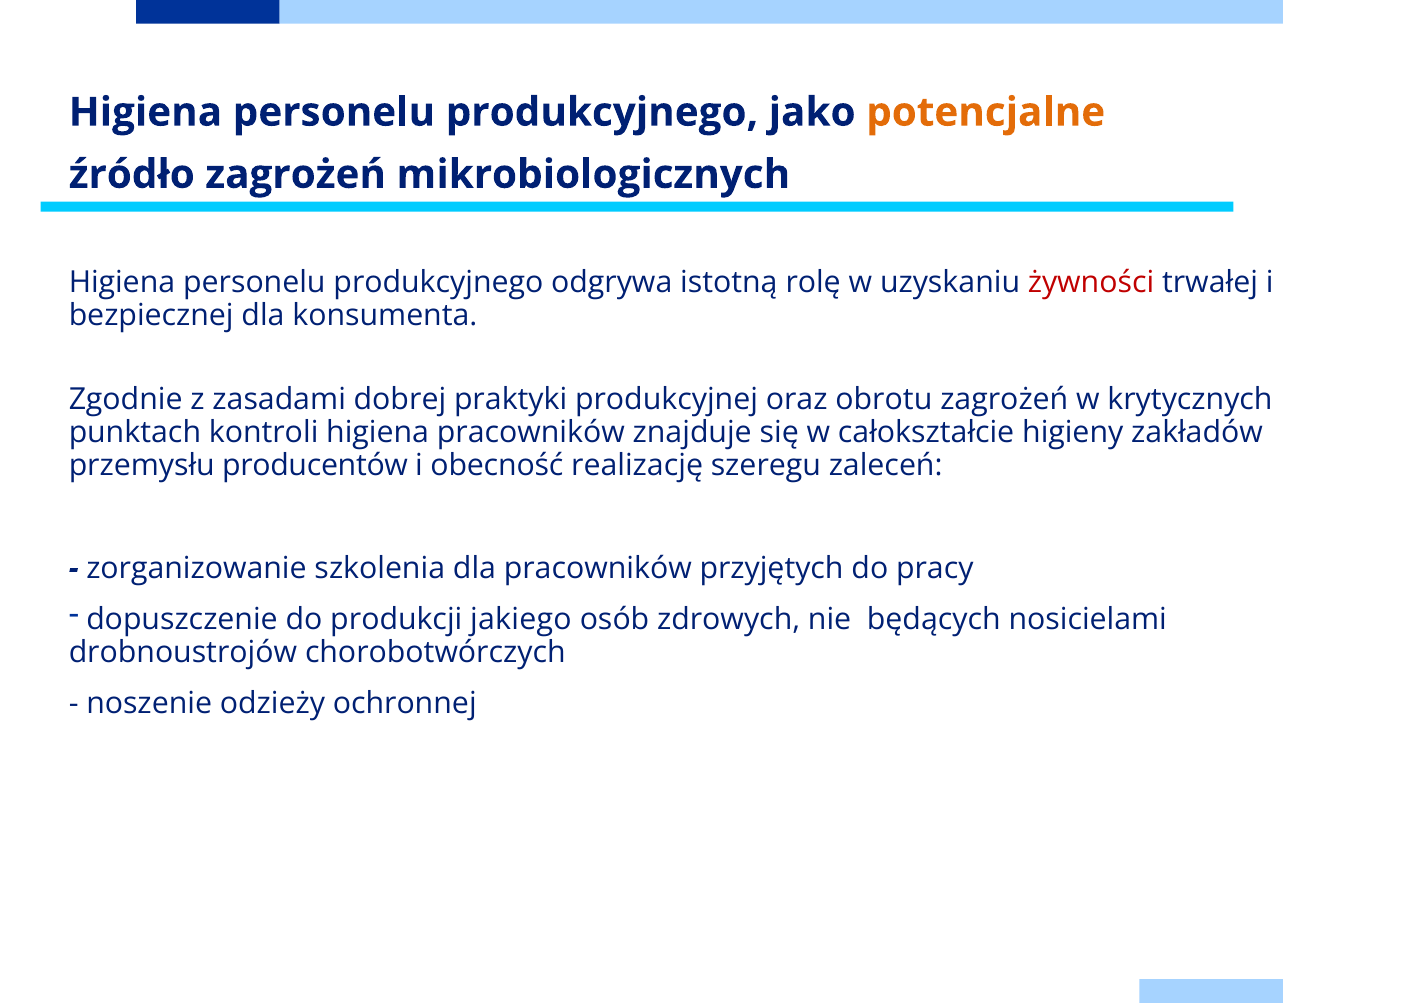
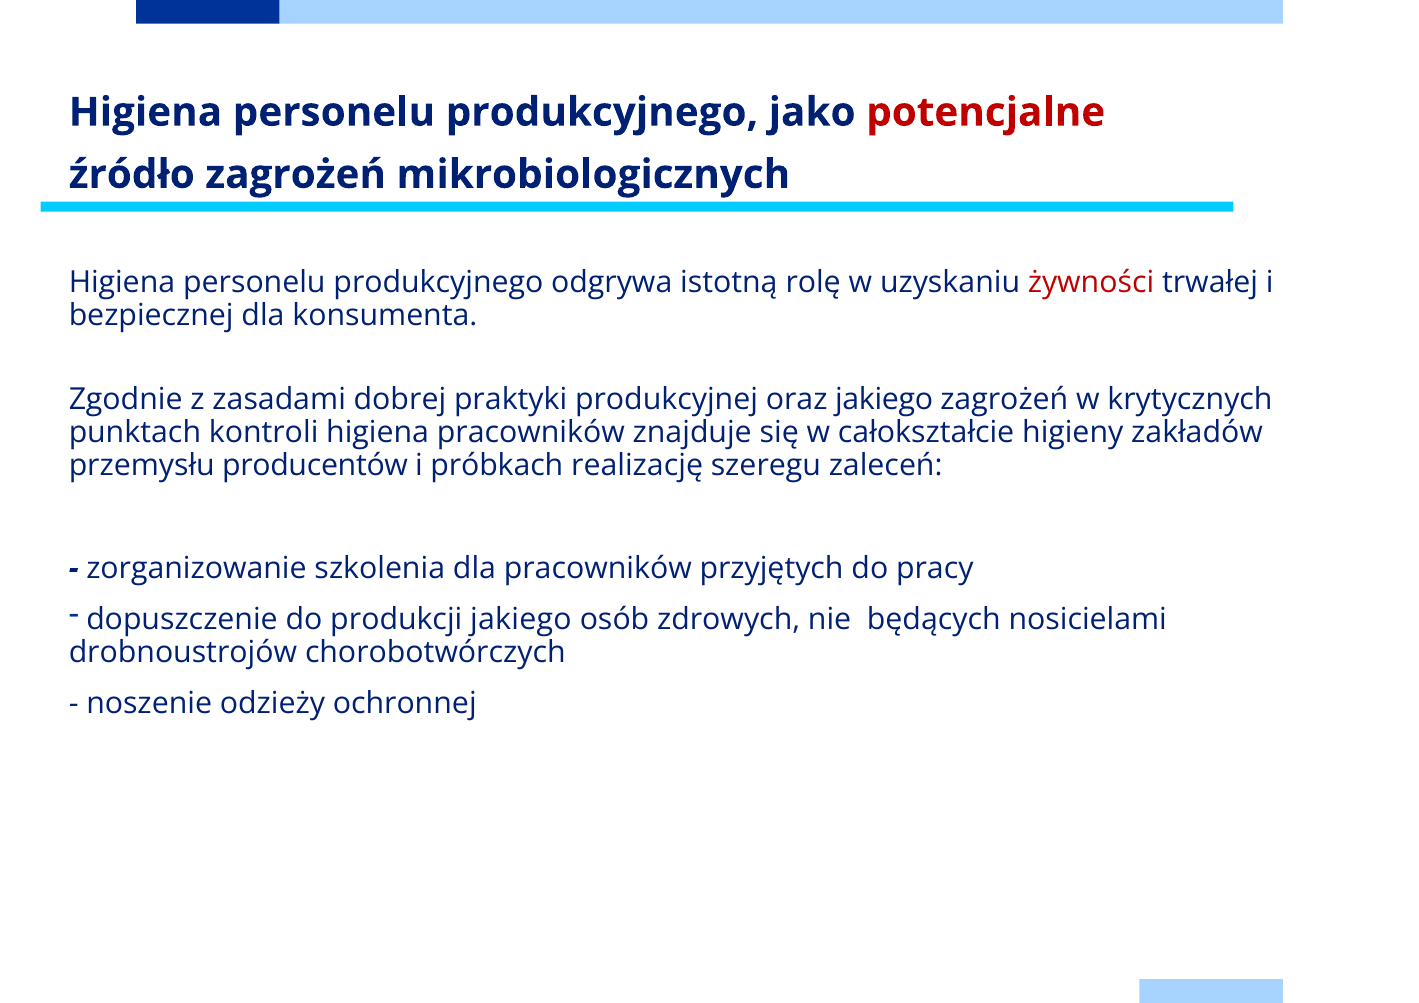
potencjalne colour: orange -> red
oraz obrotu: obrotu -> jakiego
obecność: obecność -> próbkach
